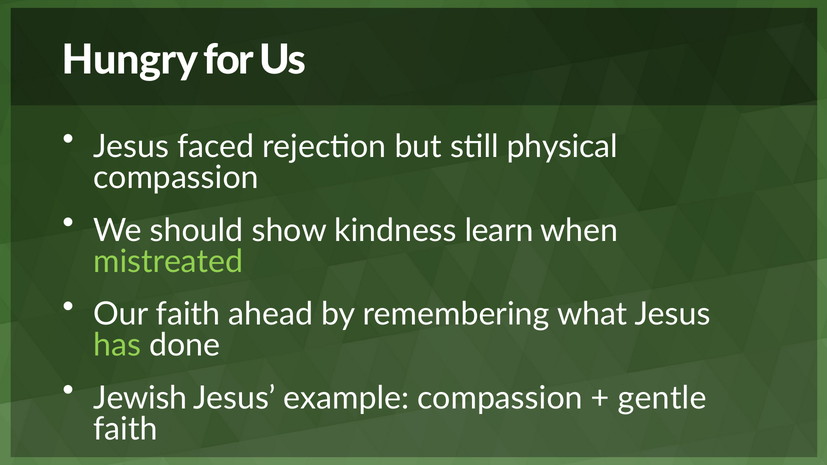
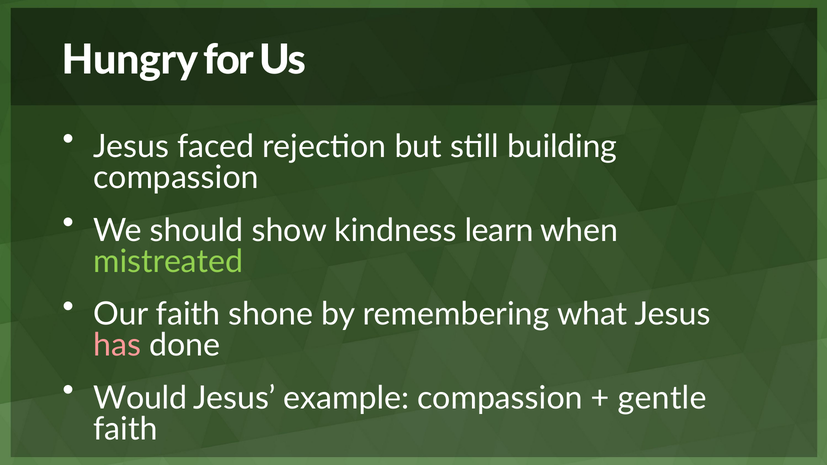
physical: physical -> building
ahead: ahead -> shone
has colour: light green -> pink
Jewish: Jewish -> Would
